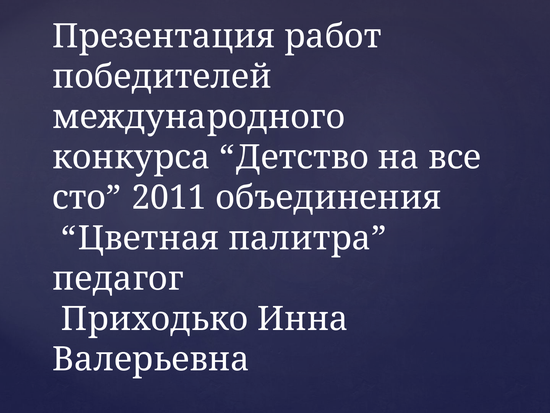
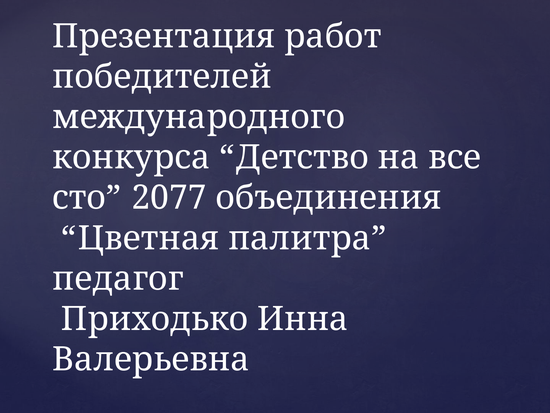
2011: 2011 -> 2077
